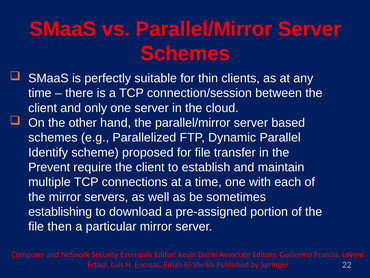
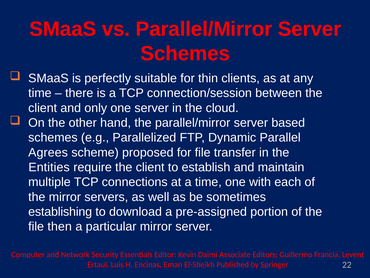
Identify: Identify -> Agrees
Prevent: Prevent -> Entities
